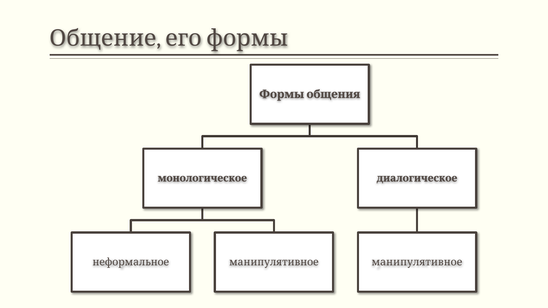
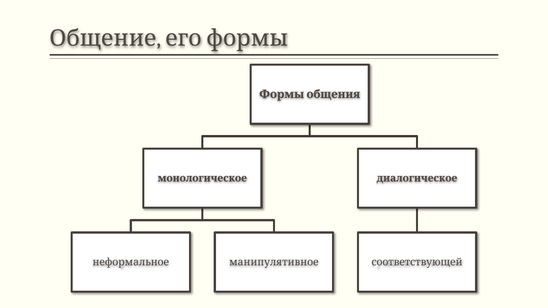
манипулятивное at (417, 262): манипулятивное -> соответствующей
